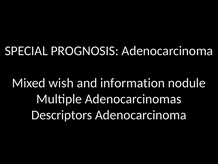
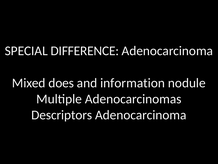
PROGNOSIS: PROGNOSIS -> DIFFERENCE
wish: wish -> does
